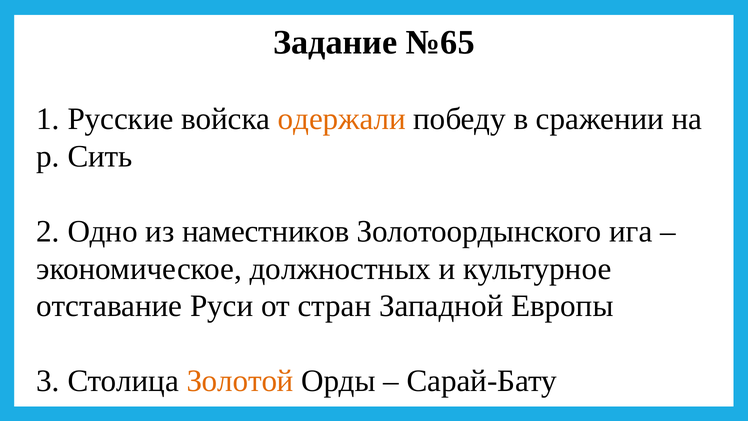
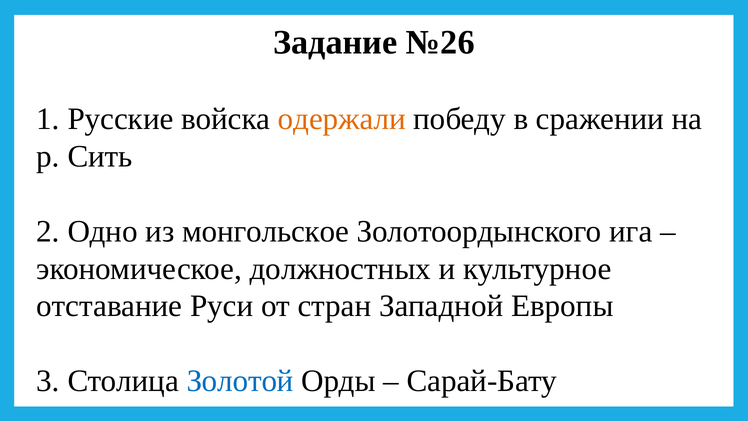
№65: №65 -> №26
наместников: наместников -> монгольское
Золотой colour: orange -> blue
